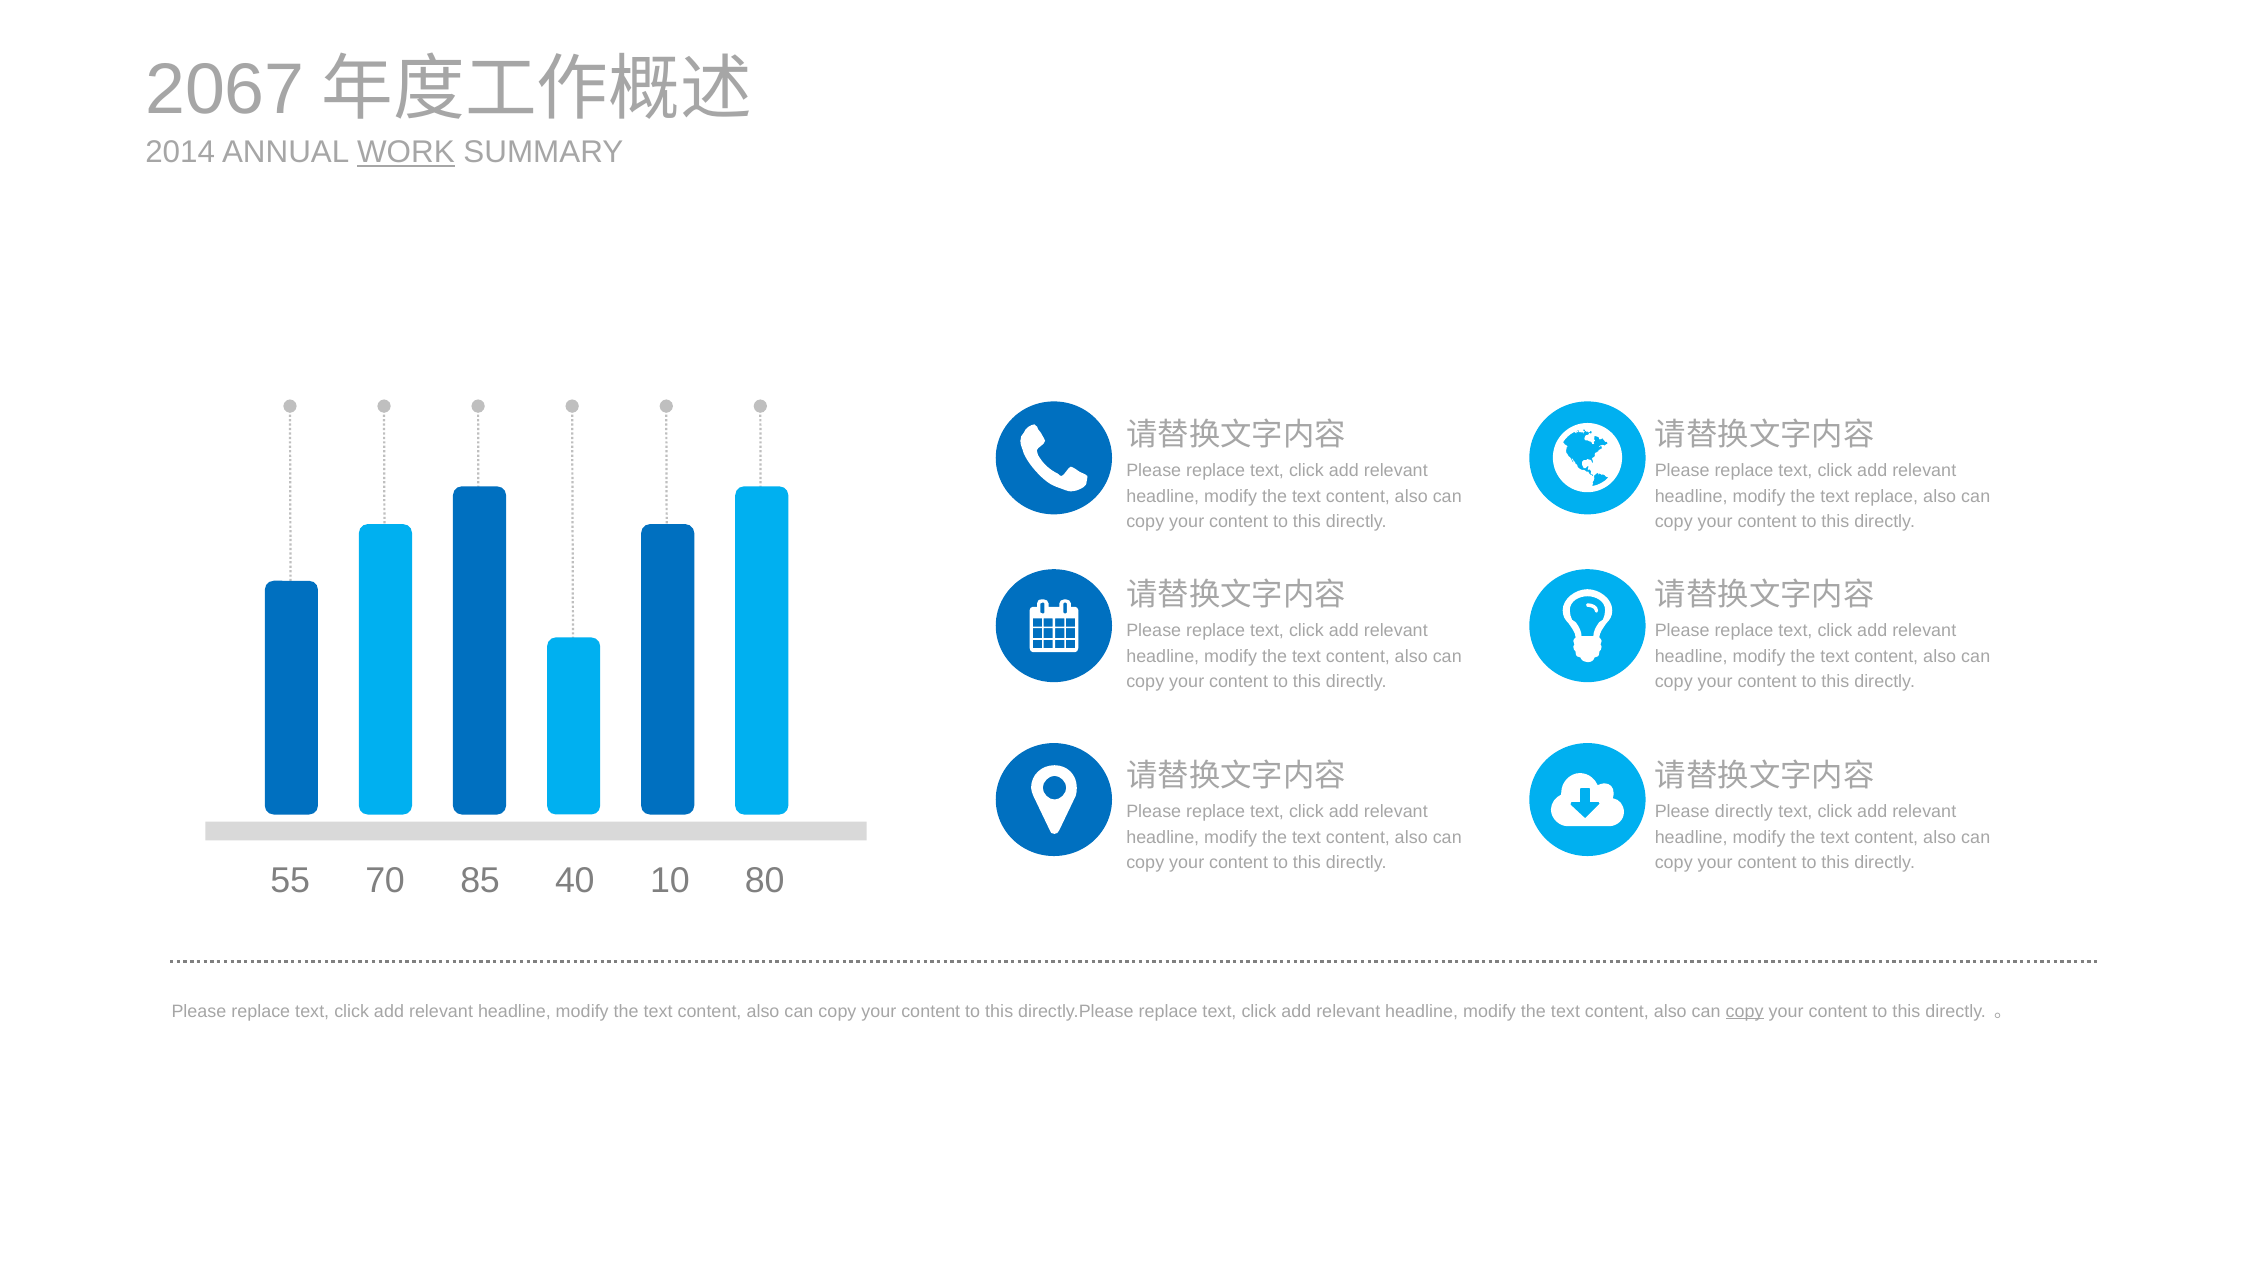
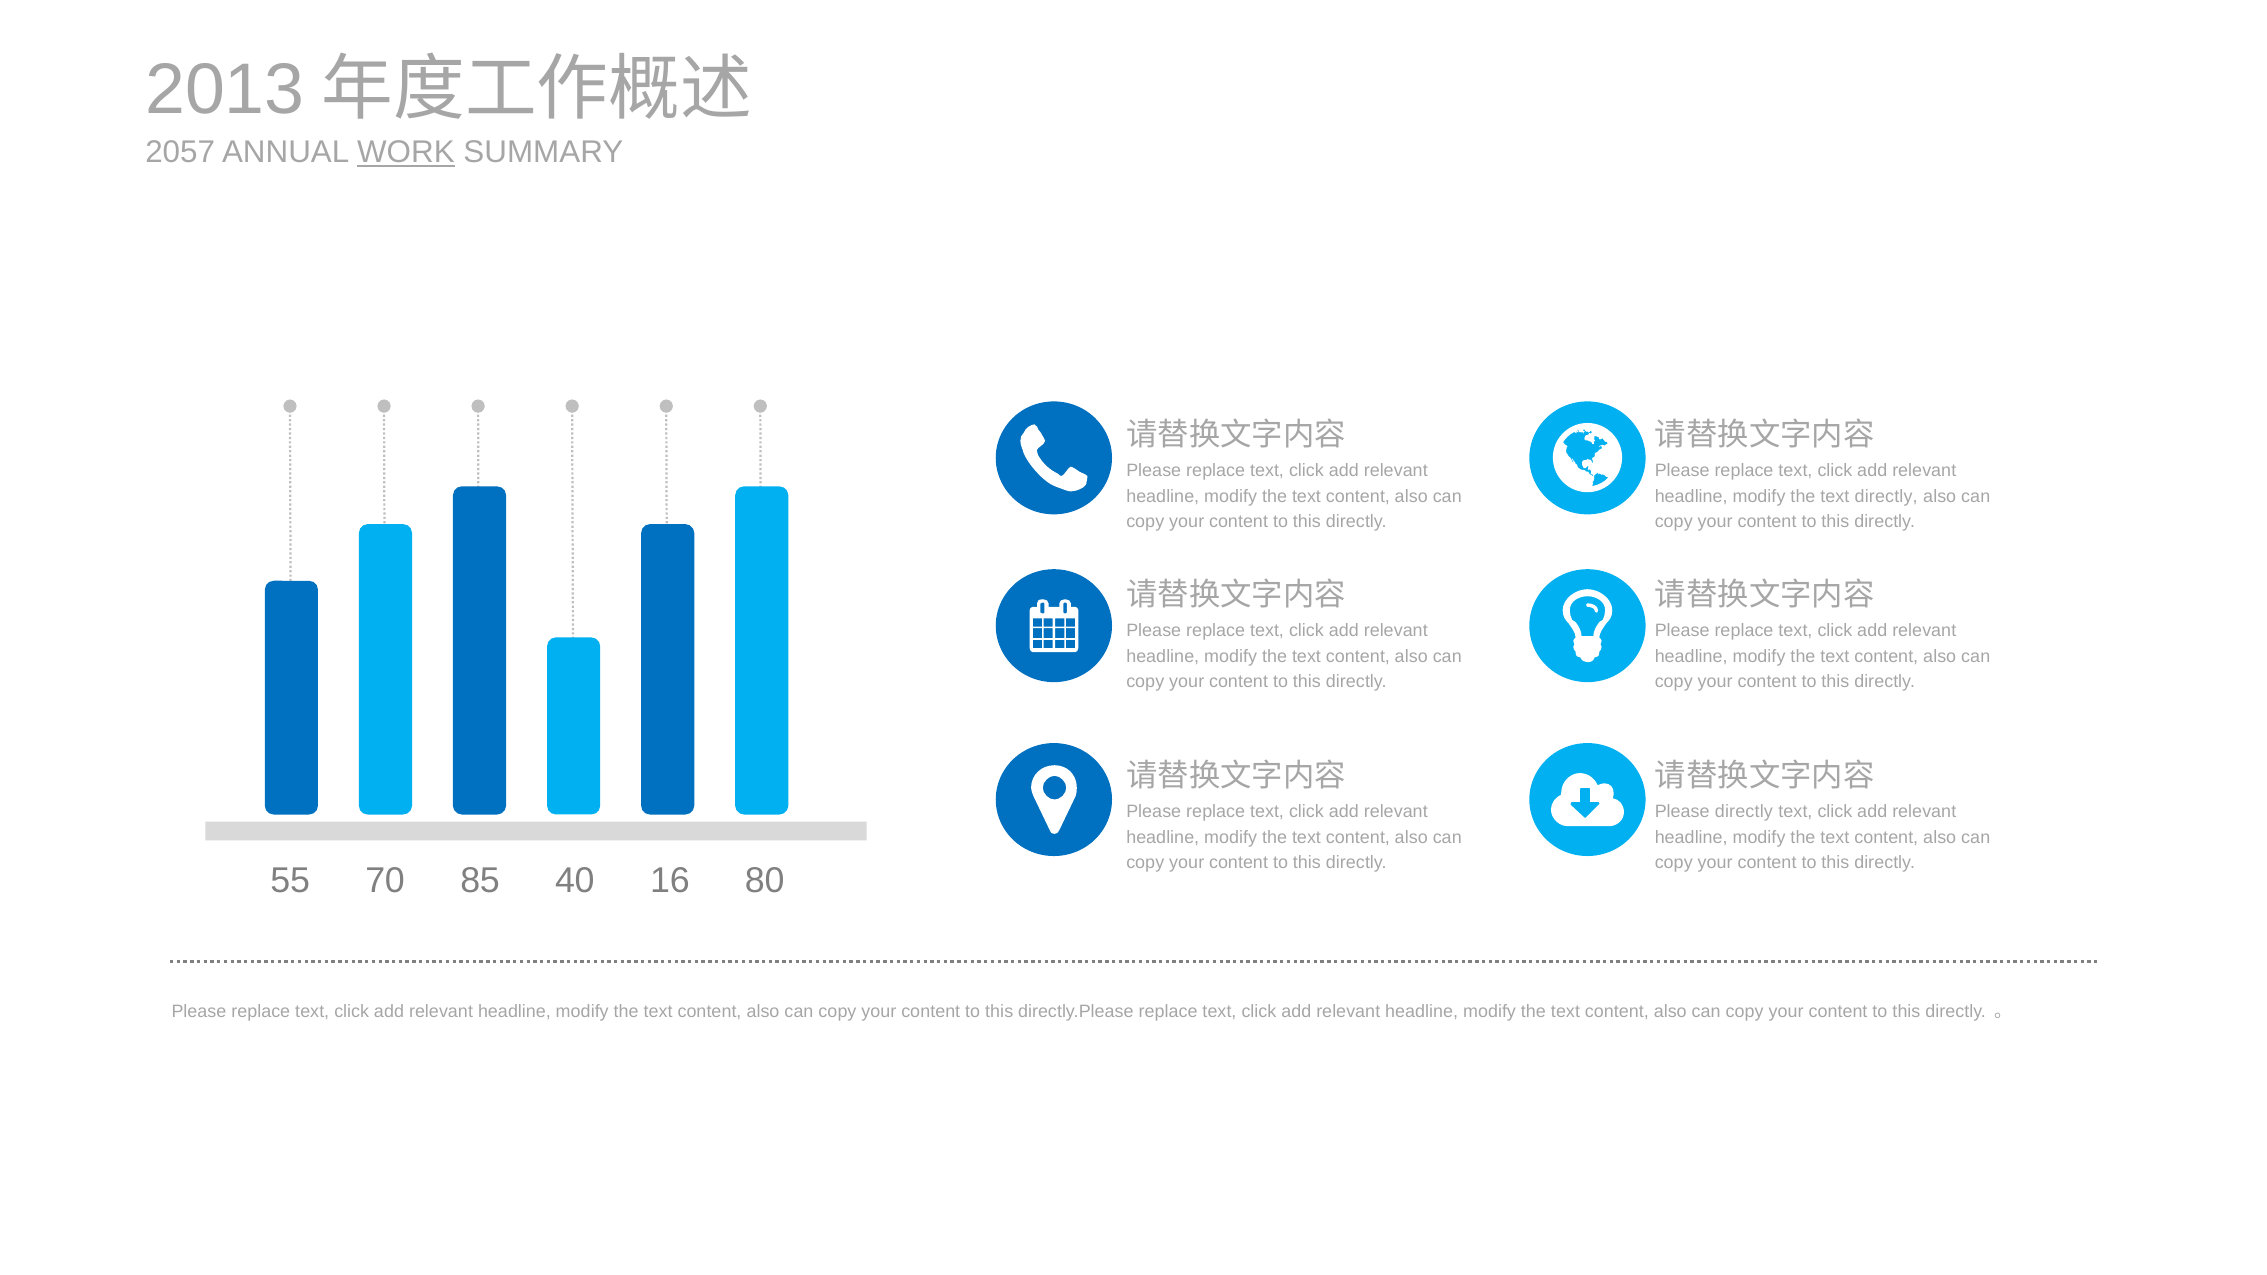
2067: 2067 -> 2013
2014: 2014 -> 2057
text replace: replace -> directly
10: 10 -> 16
copy at (1745, 1011) underline: present -> none
